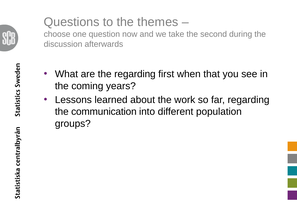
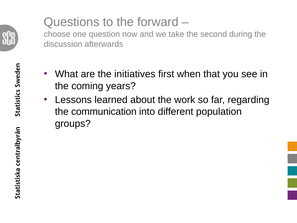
themes: themes -> forward
the regarding: regarding -> initiatives
